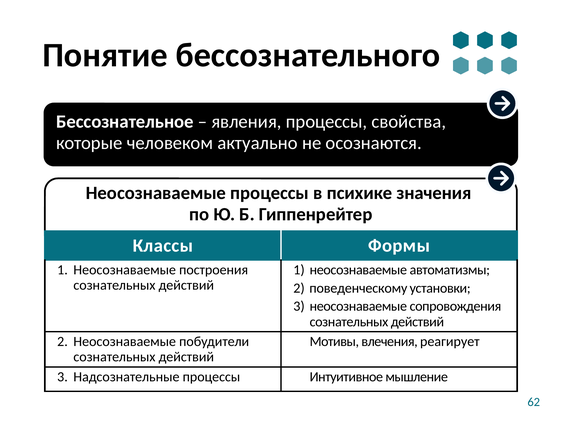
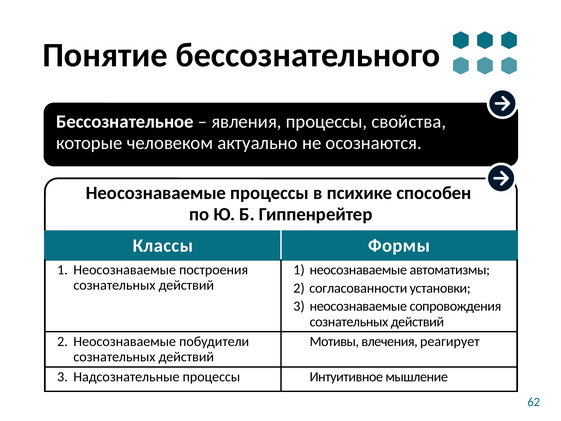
значения: значения -> способен
поведенческому: поведенческому -> согласованности
